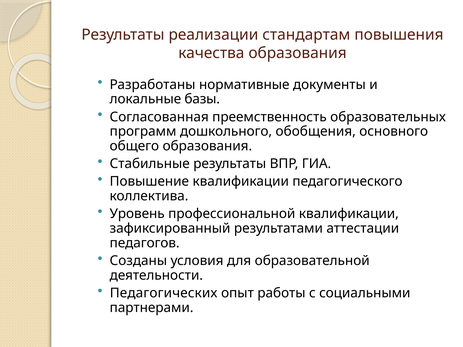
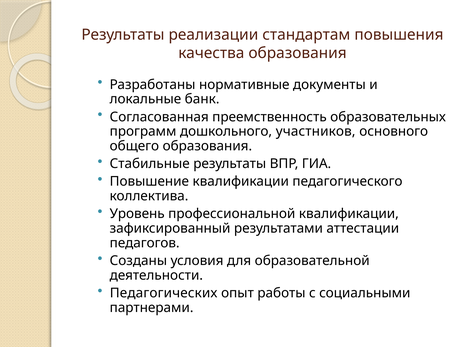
базы: базы -> банк
обобщения: обобщения -> участников
